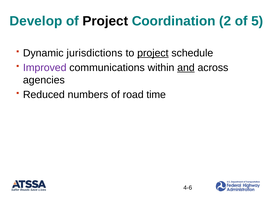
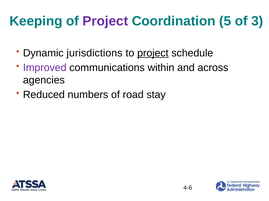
Develop: Develop -> Keeping
Project at (105, 21) colour: black -> purple
2: 2 -> 5
5: 5 -> 3
and underline: present -> none
time: time -> stay
